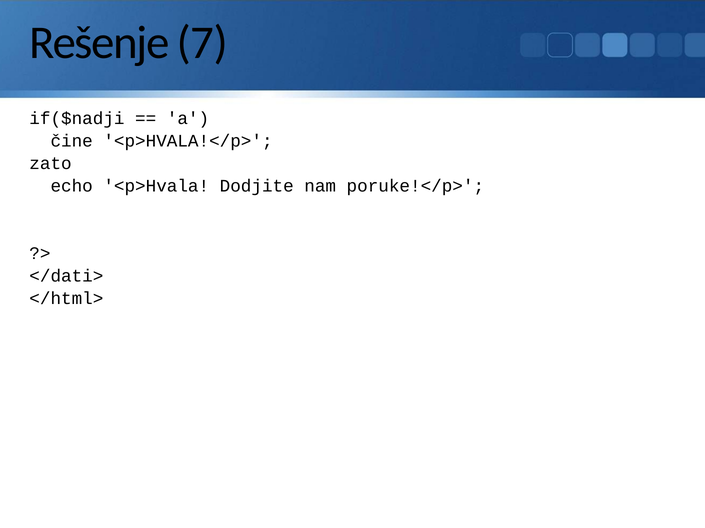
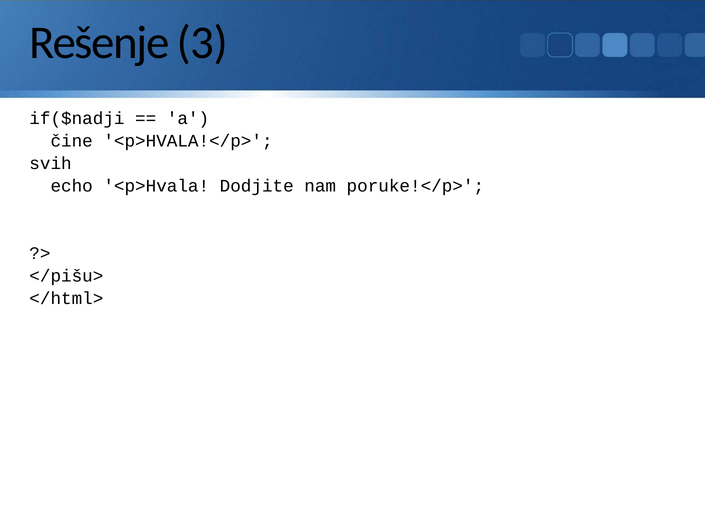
7: 7 -> 3
zato: zato -> svih
</dati>: </dati> -> </pišu>
